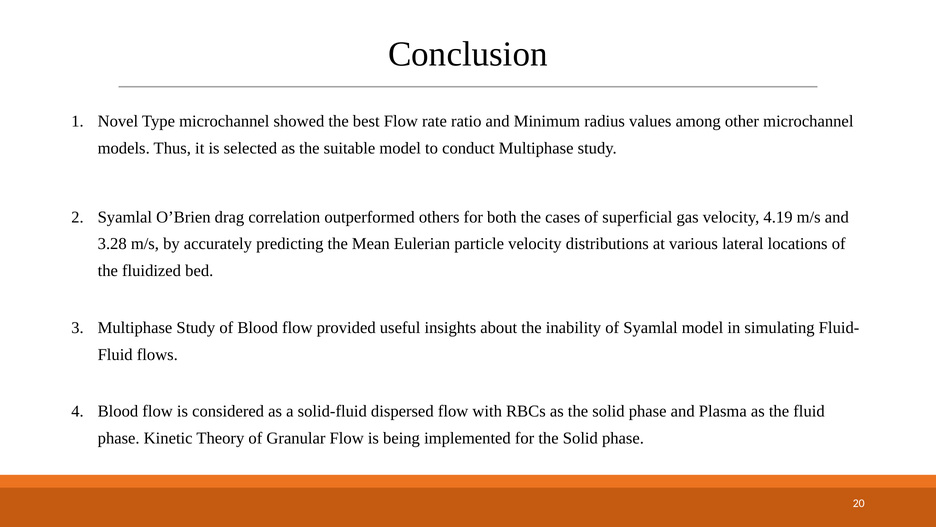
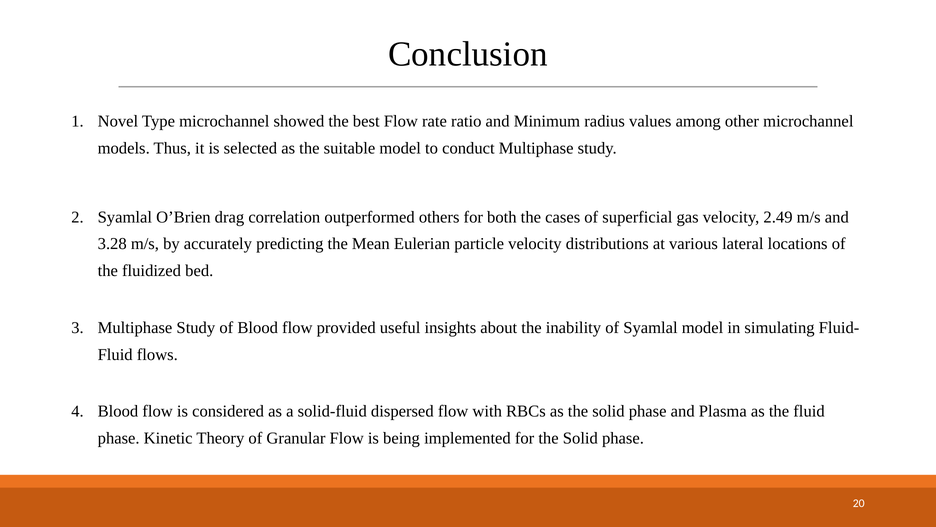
4.19: 4.19 -> 2.49
